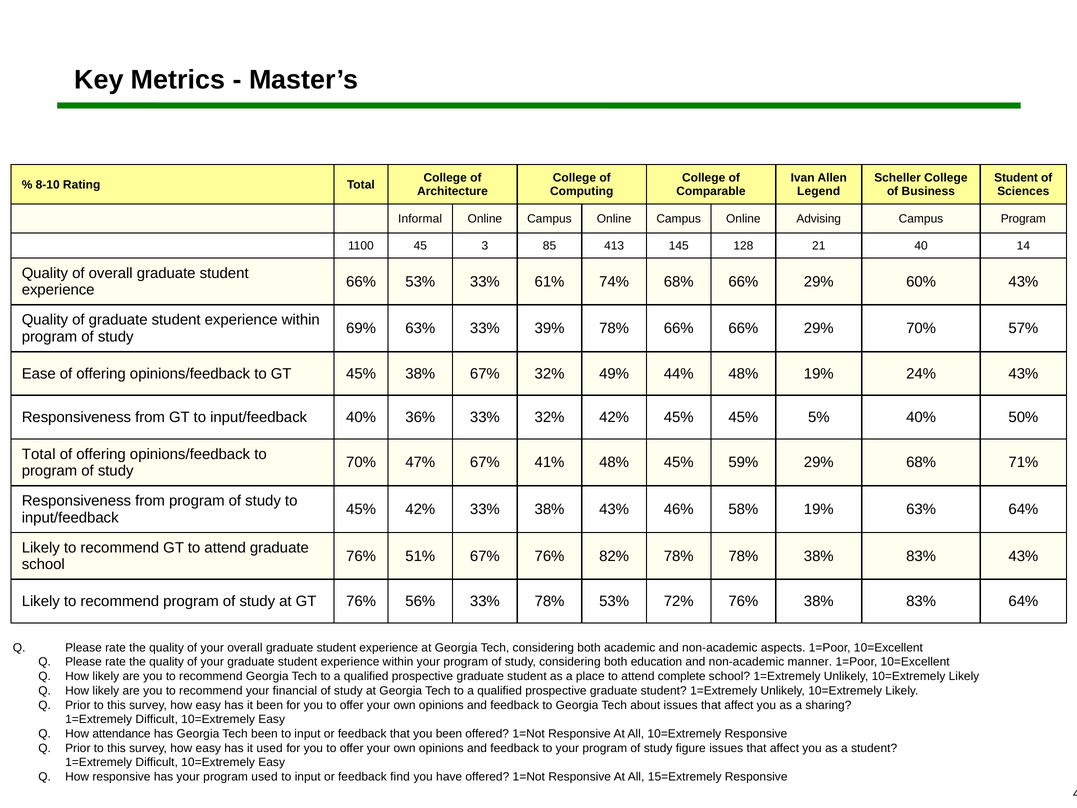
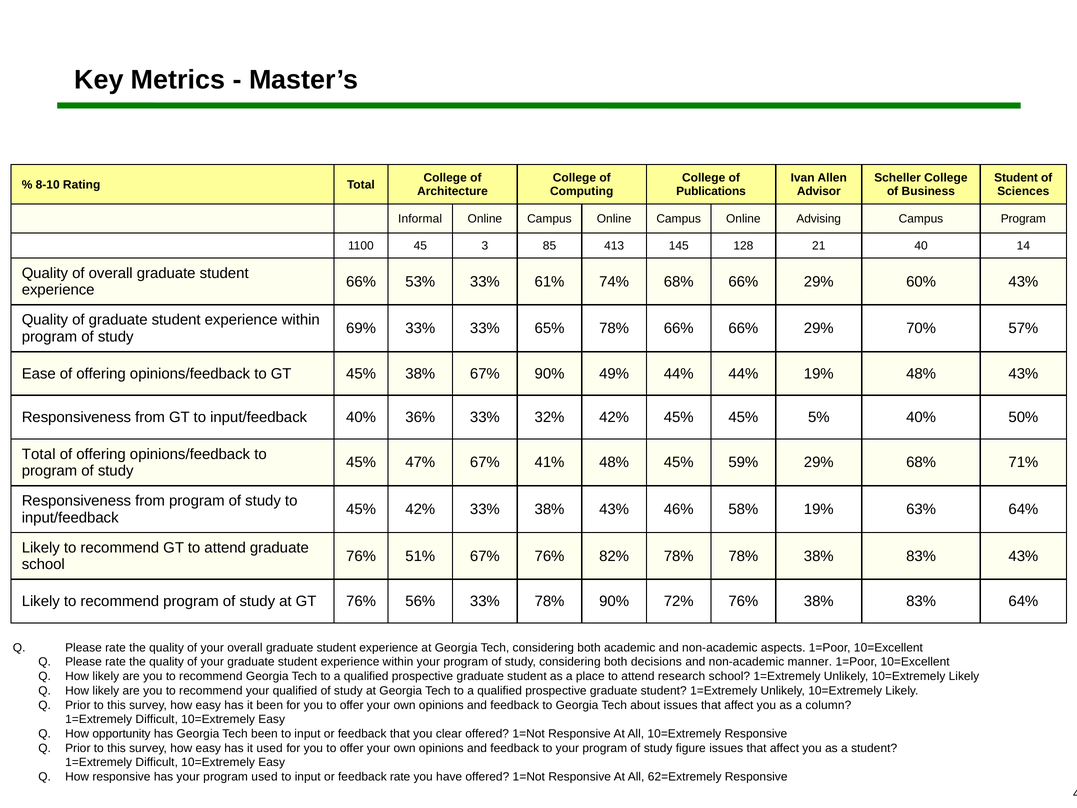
Comparable: Comparable -> Publications
Legend: Legend -> Advisor
69% 63%: 63% -> 33%
39%: 39% -> 65%
67% 32%: 32% -> 90%
44% 48%: 48% -> 44%
19% 24%: 24% -> 48%
70% at (361, 462): 70% -> 45%
78% 53%: 53% -> 90%
education: education -> decisions
complete: complete -> research
your financial: financial -> qualified
sharing: sharing -> column
attendance: attendance -> opportunity
you been: been -> clear
feedback find: find -> rate
15=Extremely: 15=Extremely -> 62=Extremely
